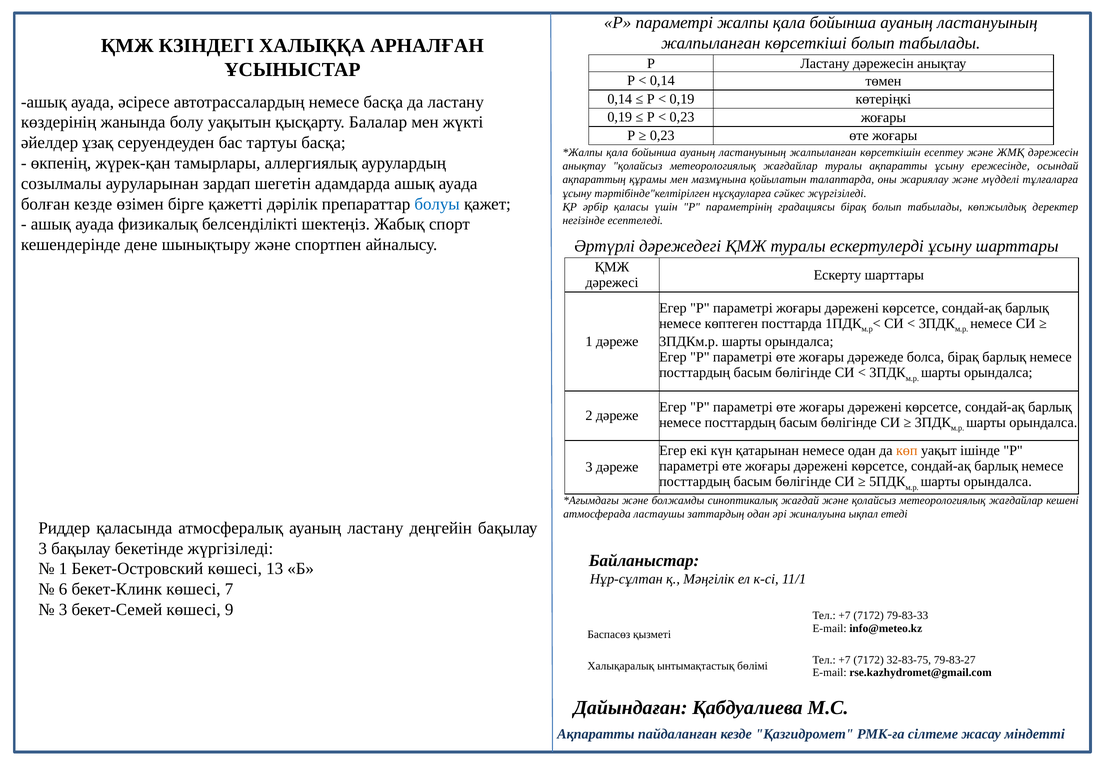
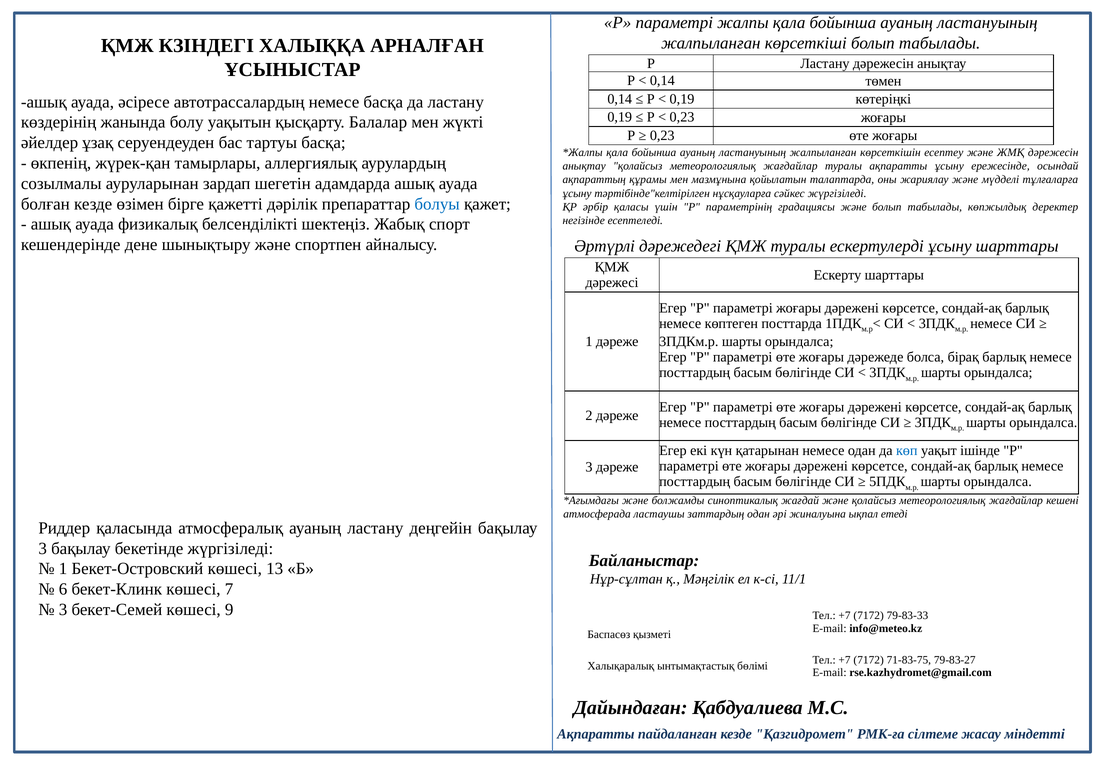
градациясы бірақ: бірақ -> және
көп colour: orange -> blue
32-83-75: 32-83-75 -> 71-83-75
